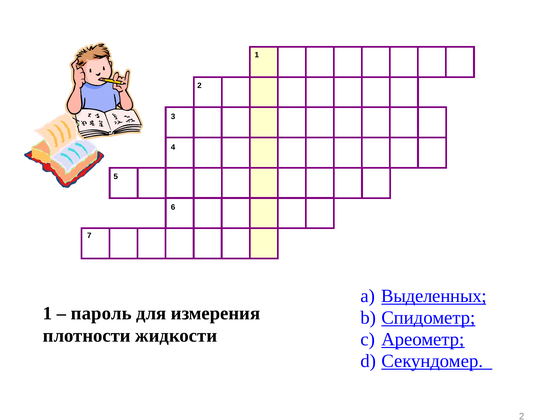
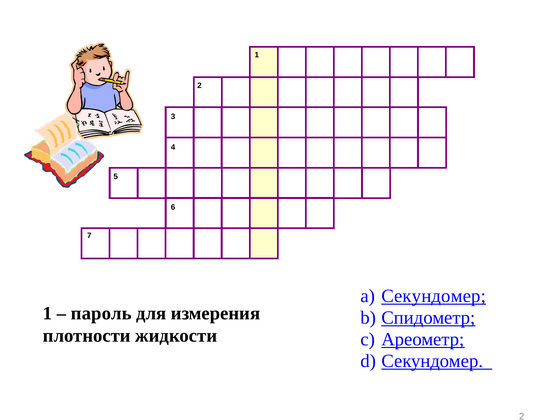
Выделенных at (434, 296): Выделенных -> Секундомер
